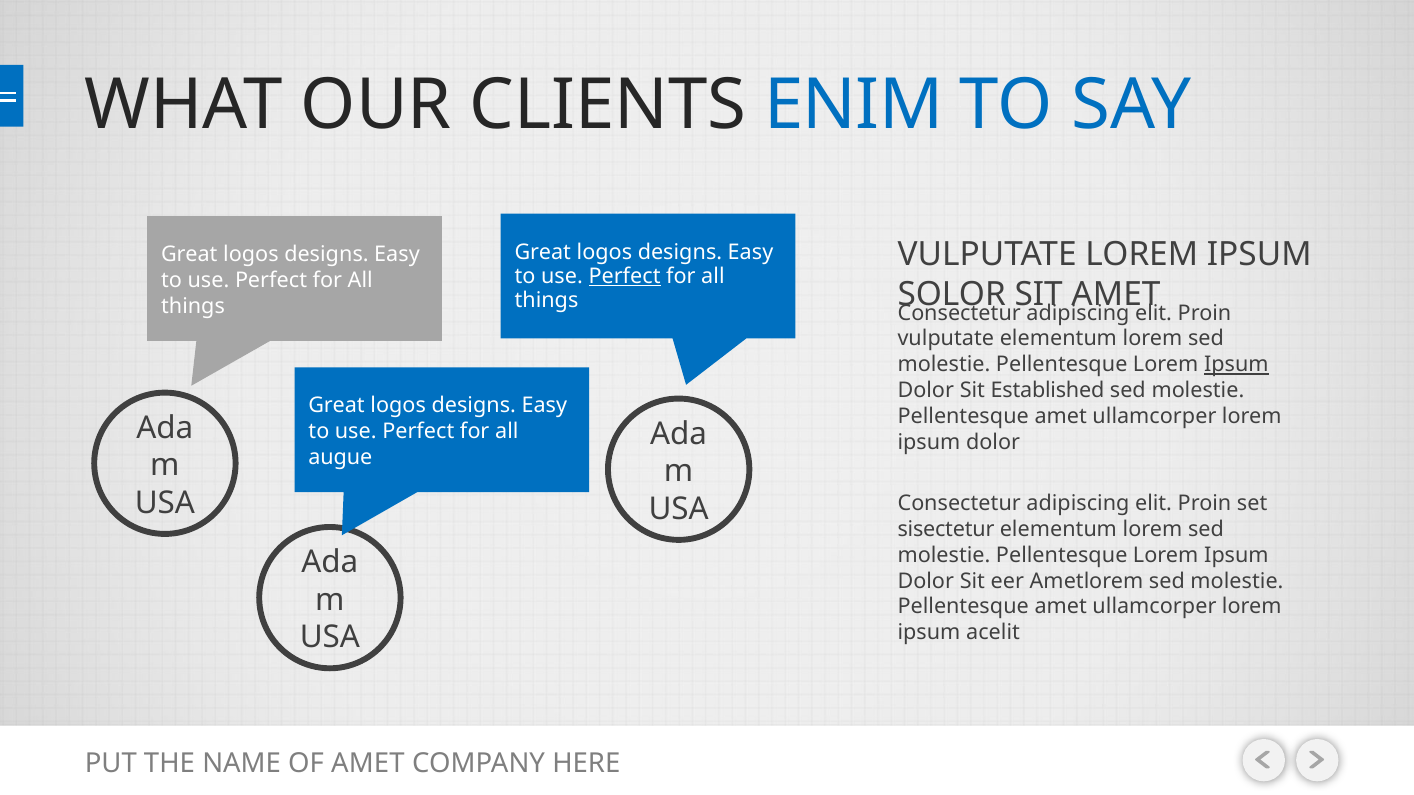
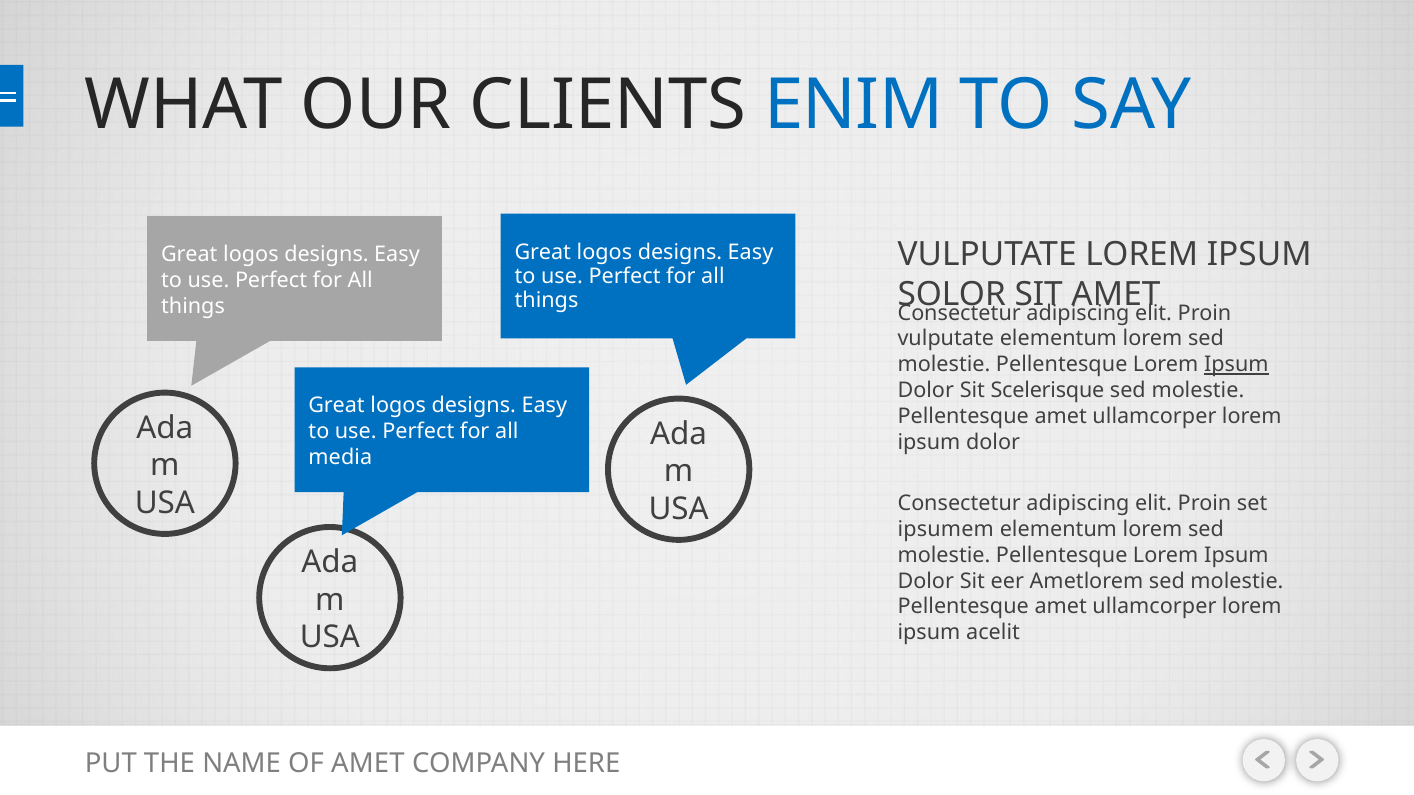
Perfect at (625, 277) underline: present -> none
Established: Established -> Scelerisque
augue: augue -> media
sisectetur: sisectetur -> ipsumem
